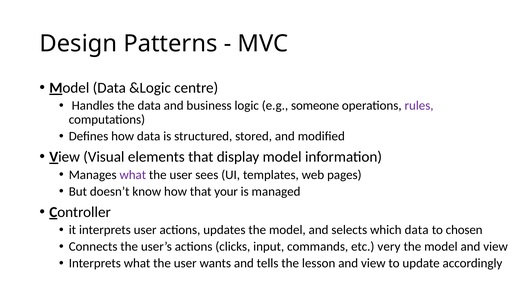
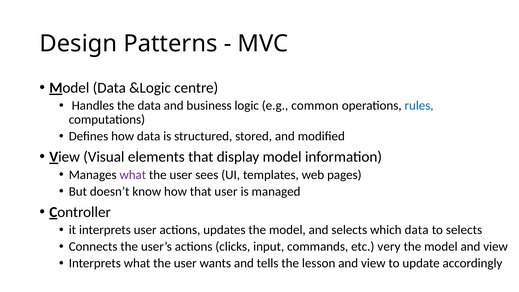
someone: someone -> common
rules colour: purple -> blue
that your: your -> user
to chosen: chosen -> selects
